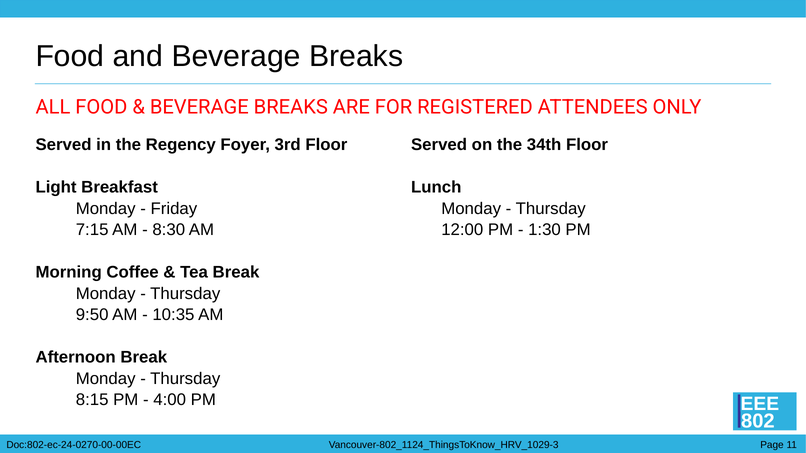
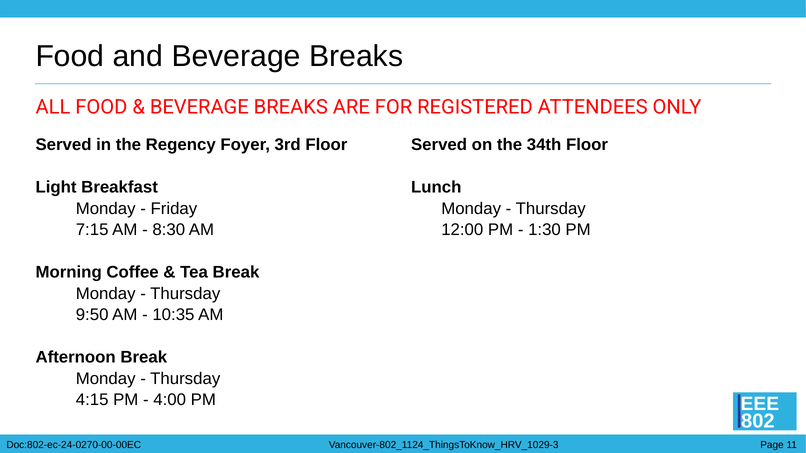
8:15: 8:15 -> 4:15
